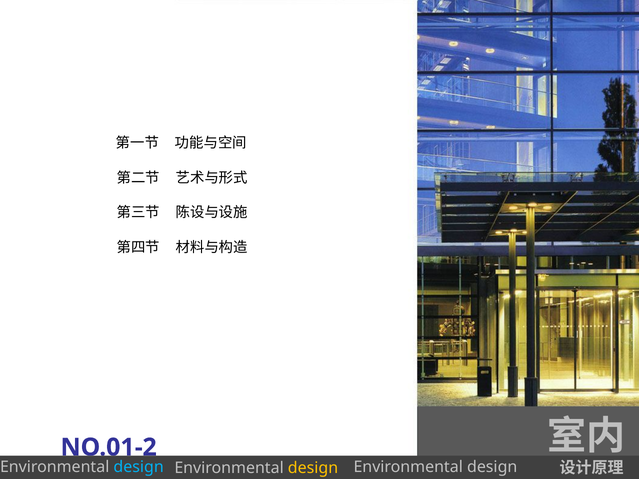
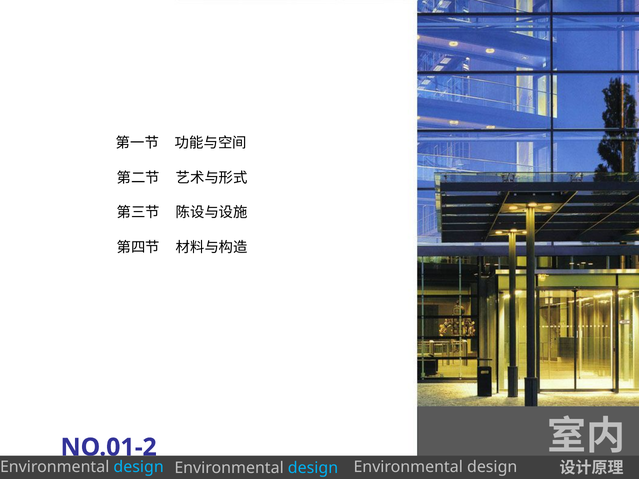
design at (313, 468) colour: yellow -> light blue
